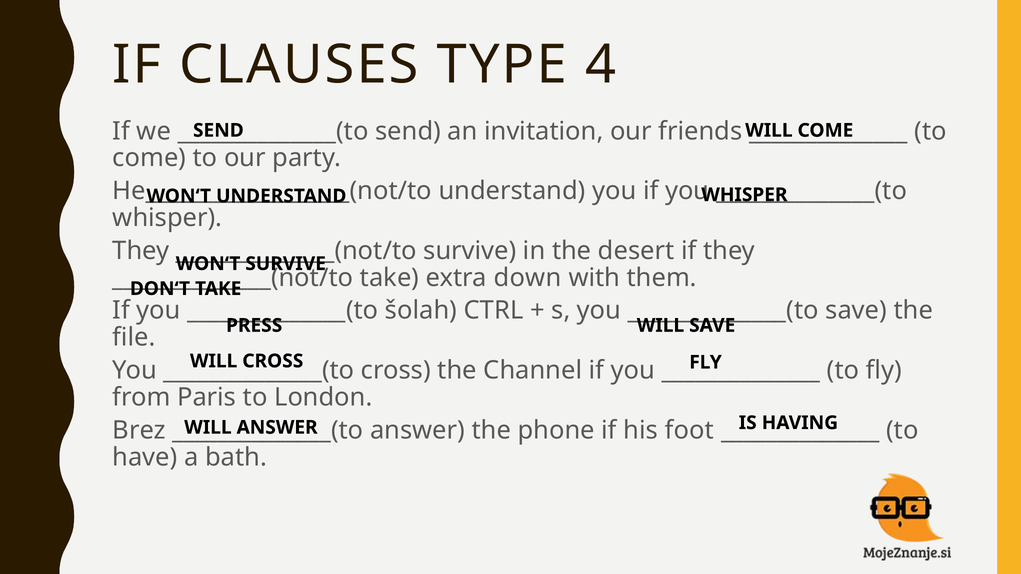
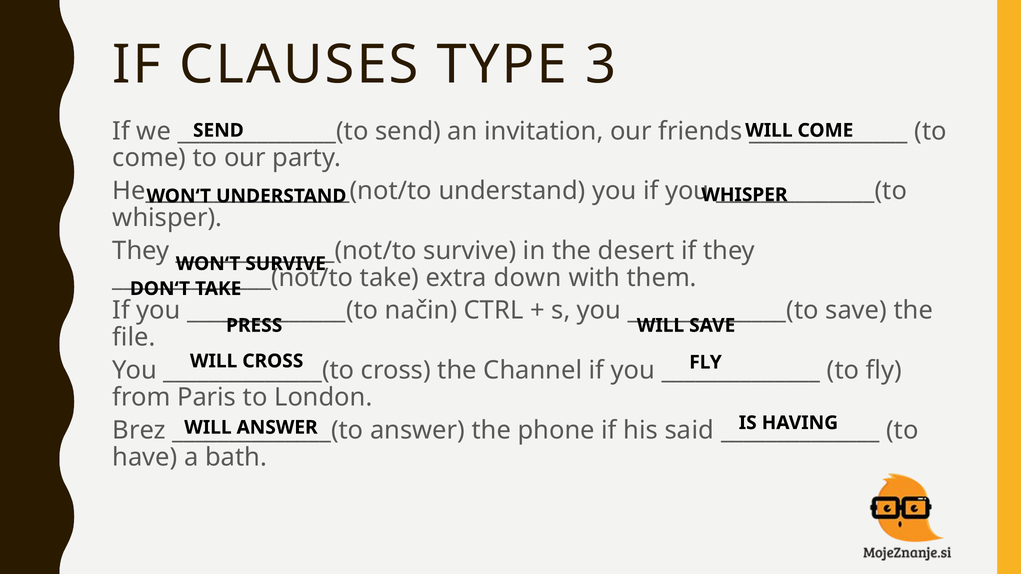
4: 4 -> 3
šolah: šolah -> način
foot: foot -> said
